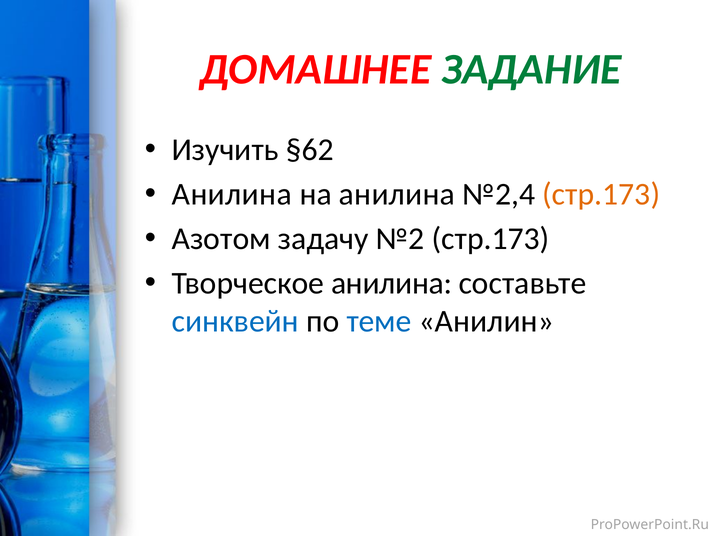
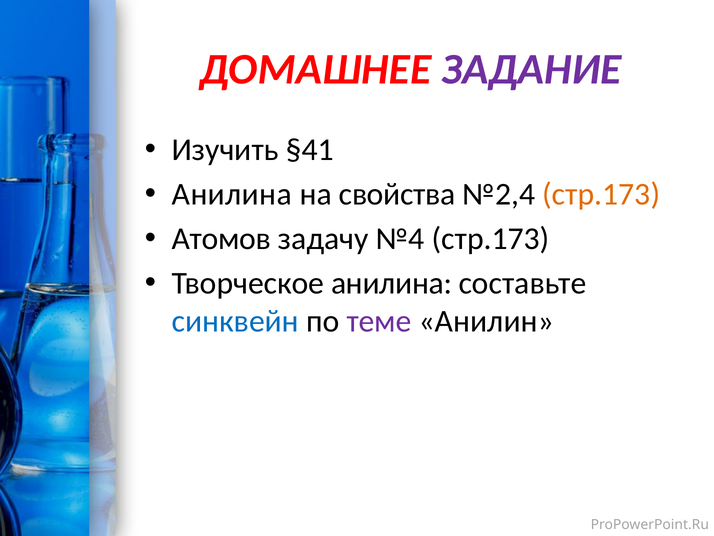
ЗАДАНИЕ colour: green -> purple
§62: §62 -> §41
на анилина: анилина -> свойства
Азотом: Азотом -> Атомов
№2: №2 -> №4
теме colour: blue -> purple
